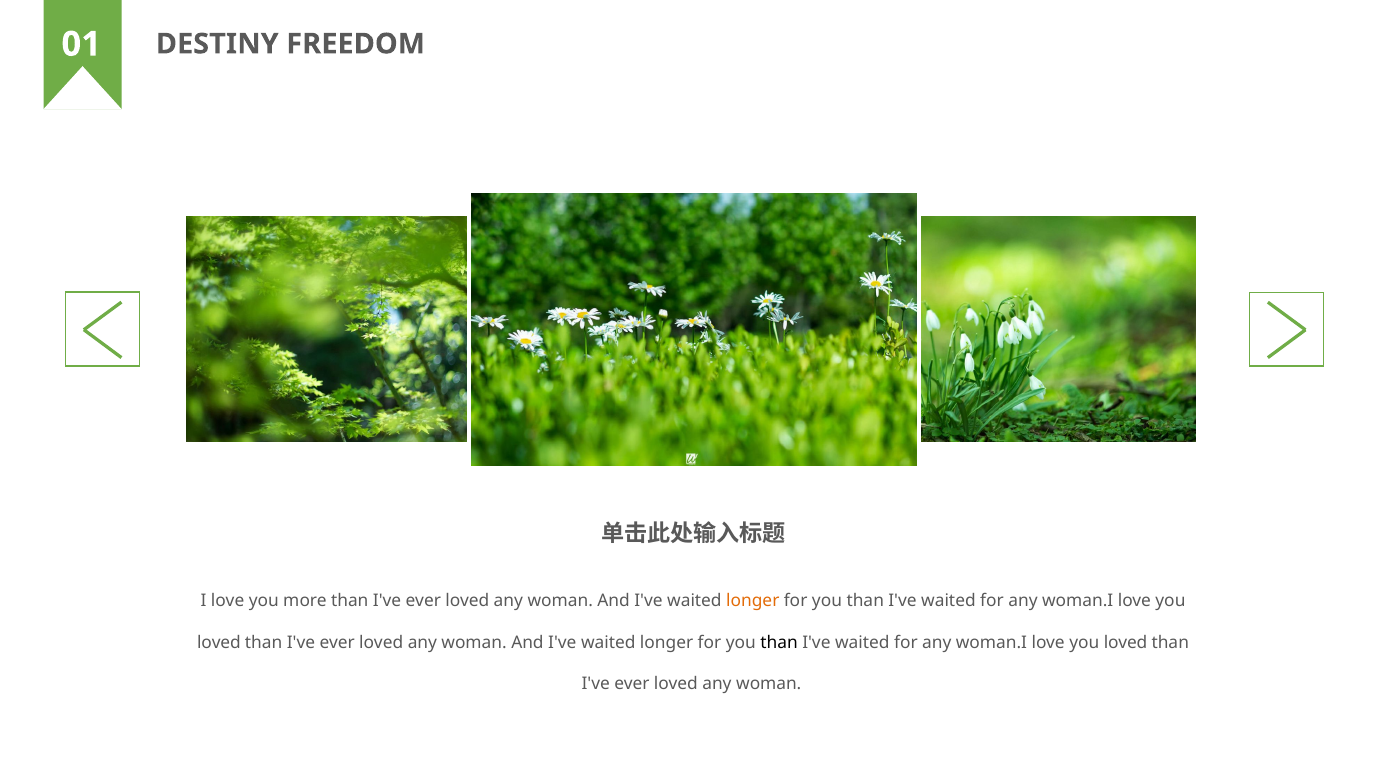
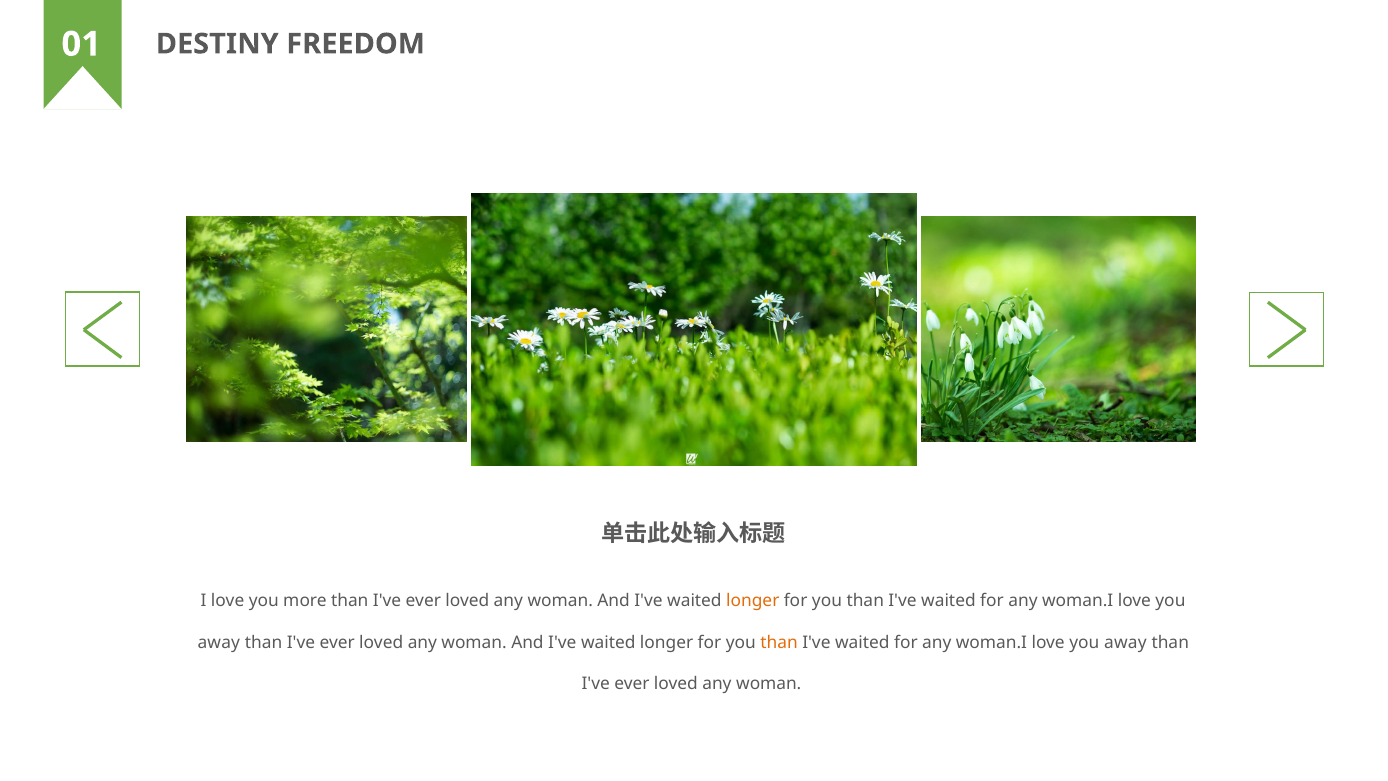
loved at (219, 642): loved -> away
than at (779, 642) colour: black -> orange
loved at (1126, 642): loved -> away
